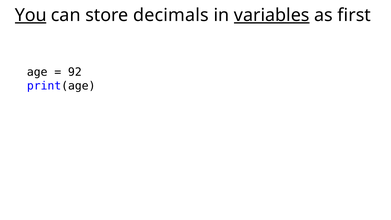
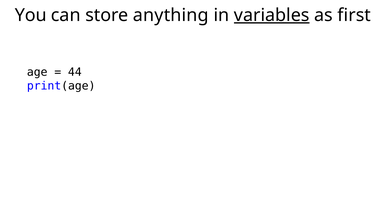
You underline: present -> none
decimals: decimals -> anything
92: 92 -> 44
